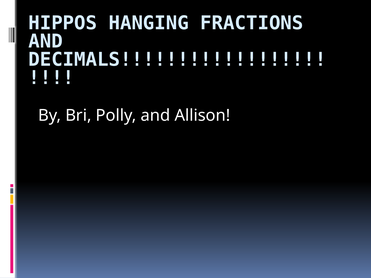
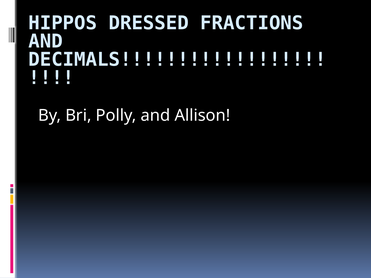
HANGING: HANGING -> DRESSED
